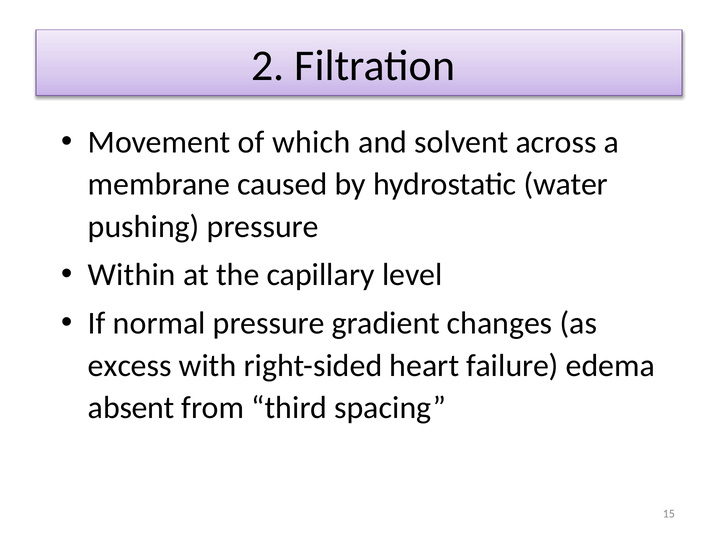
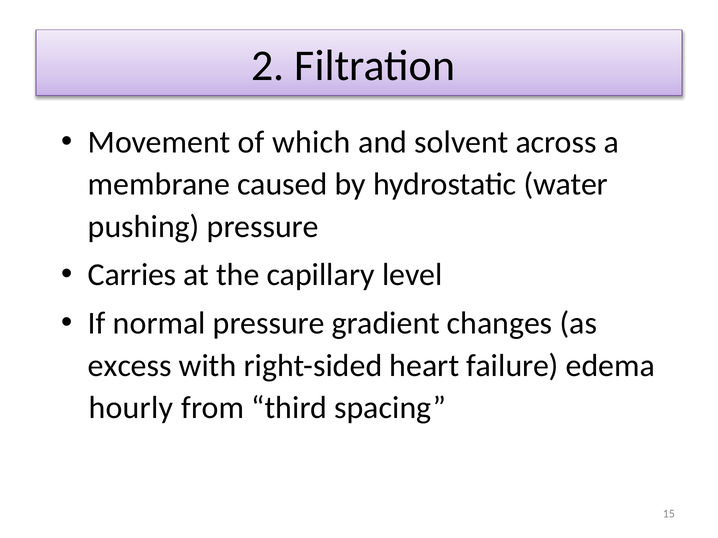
Within: Within -> Carries
absent: absent -> hourly
